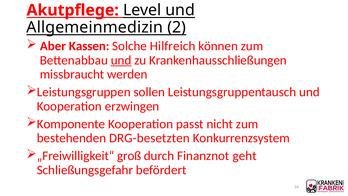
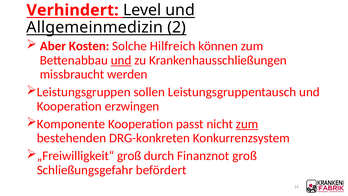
Akutpflege: Akutpflege -> Verhindert
Kassen: Kassen -> Kosten
zum at (247, 124) underline: none -> present
DRG-besetzten: DRG-besetzten -> DRG-konkreten
Finanznot geht: geht -> groß
